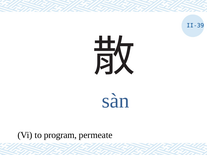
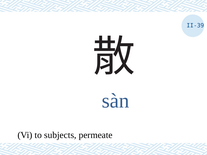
program: program -> subjects
